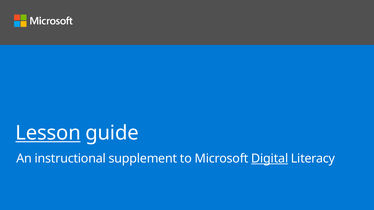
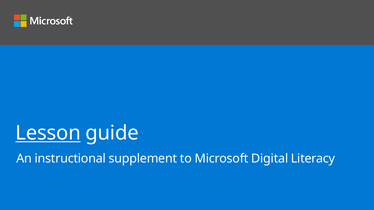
Digital underline: present -> none
